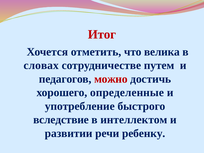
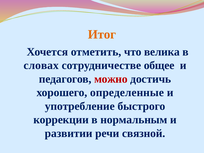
Итог colour: red -> orange
путем: путем -> общее
вследствие: вследствие -> коррекции
интеллектом: интеллектом -> нормальным
ребенку: ребенку -> связной
